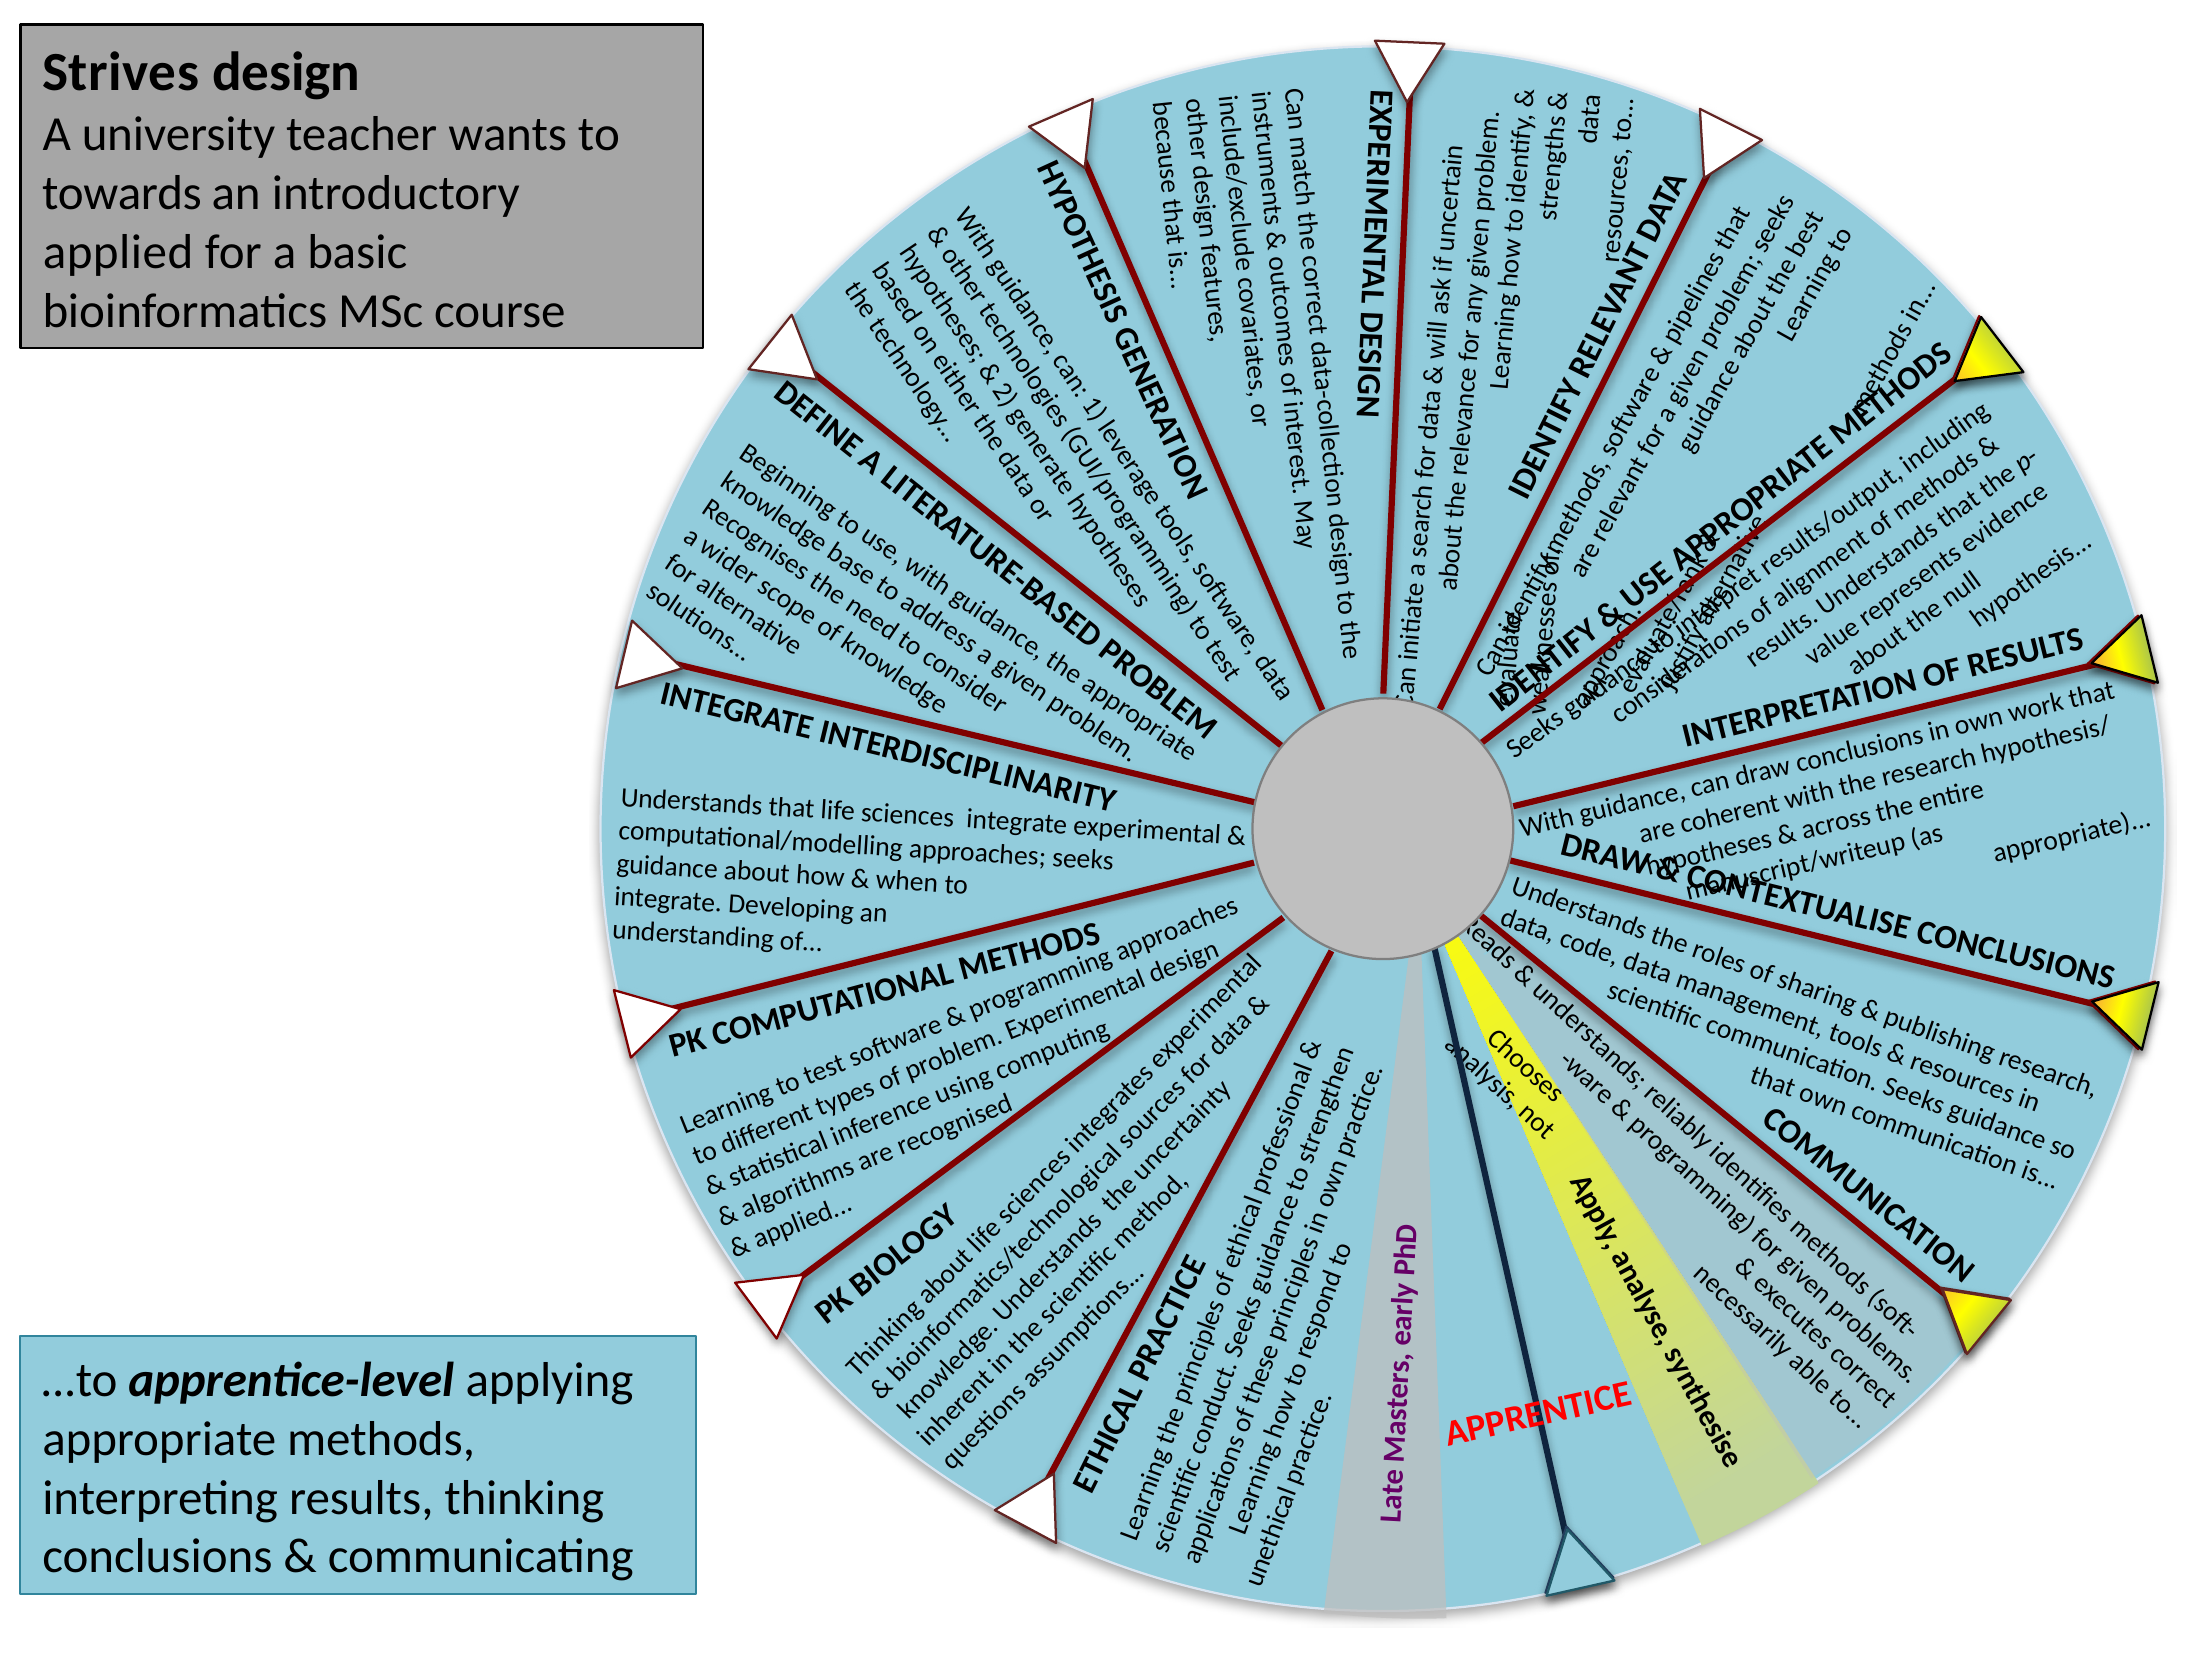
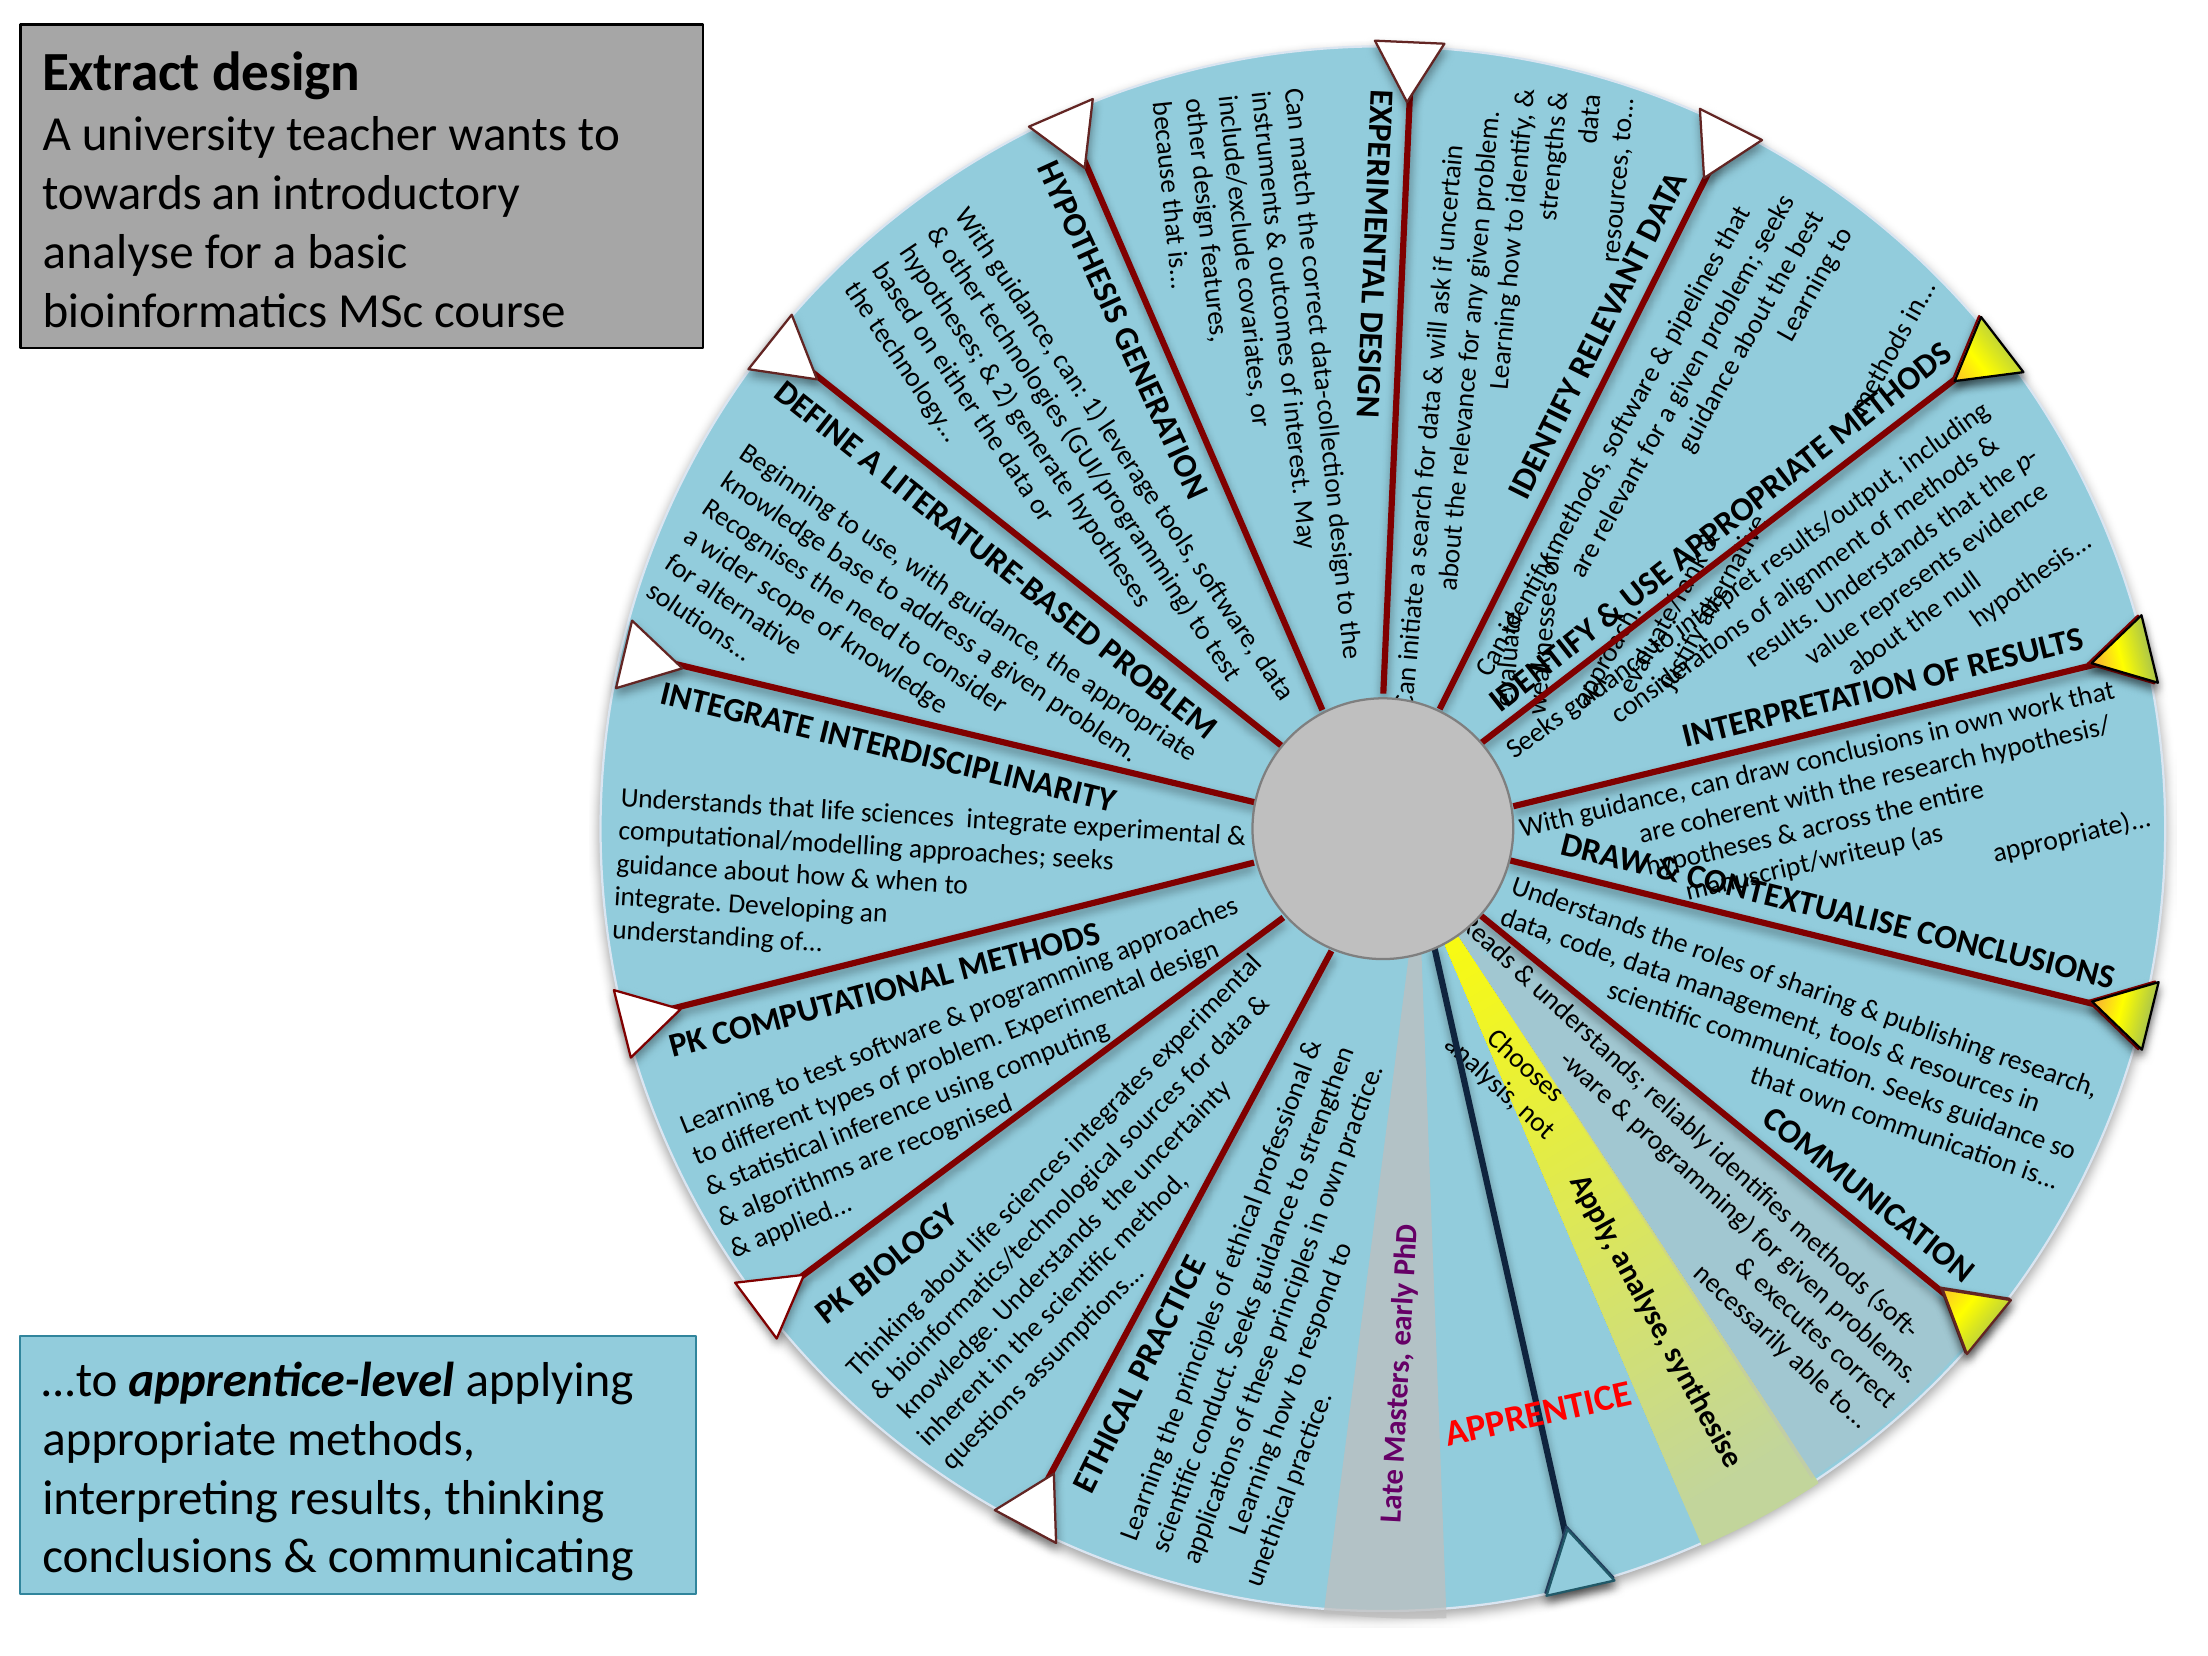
Strives: Strives -> Extract
applied at (118, 252): applied -> analyse
